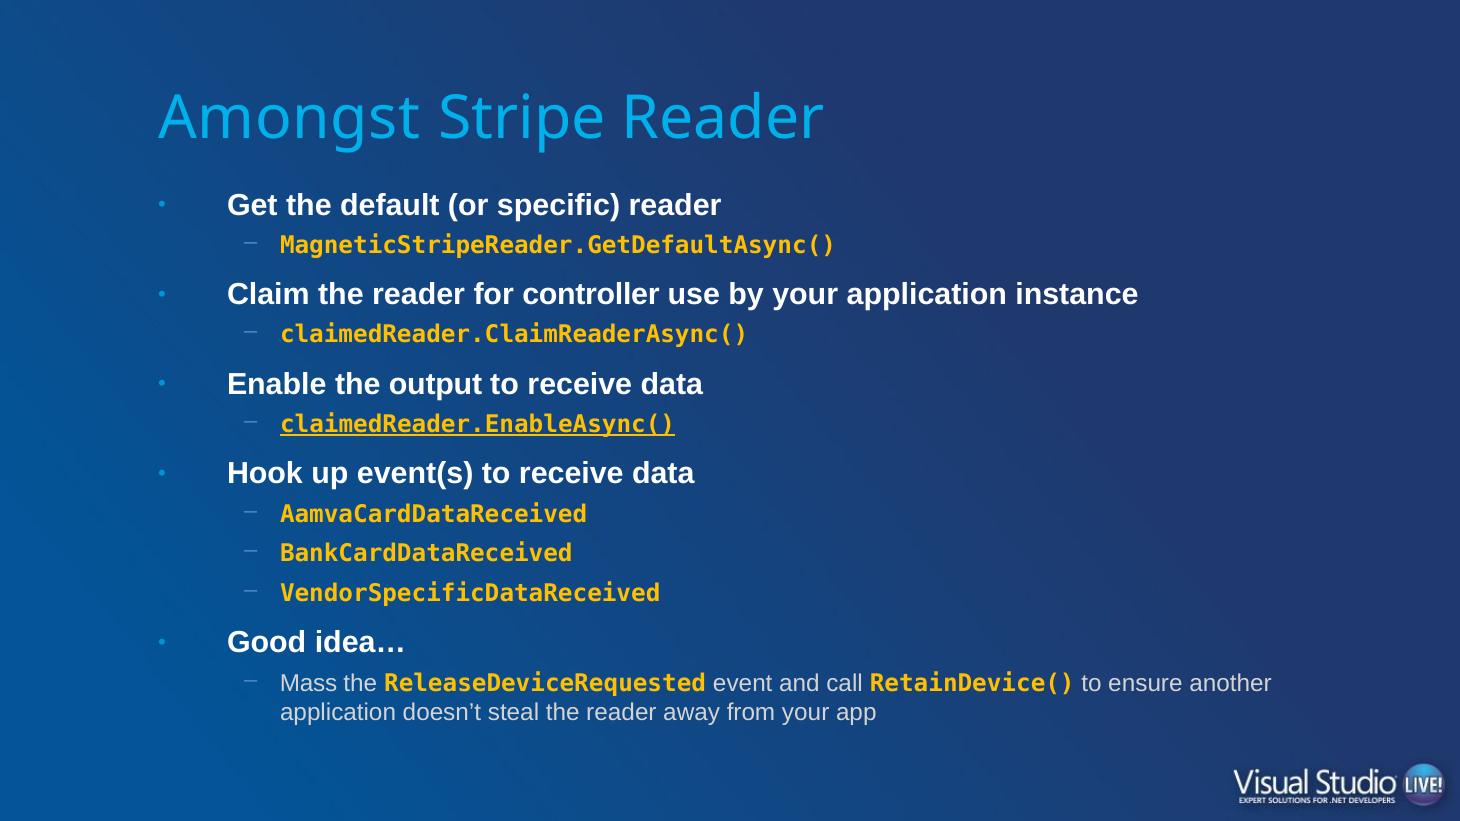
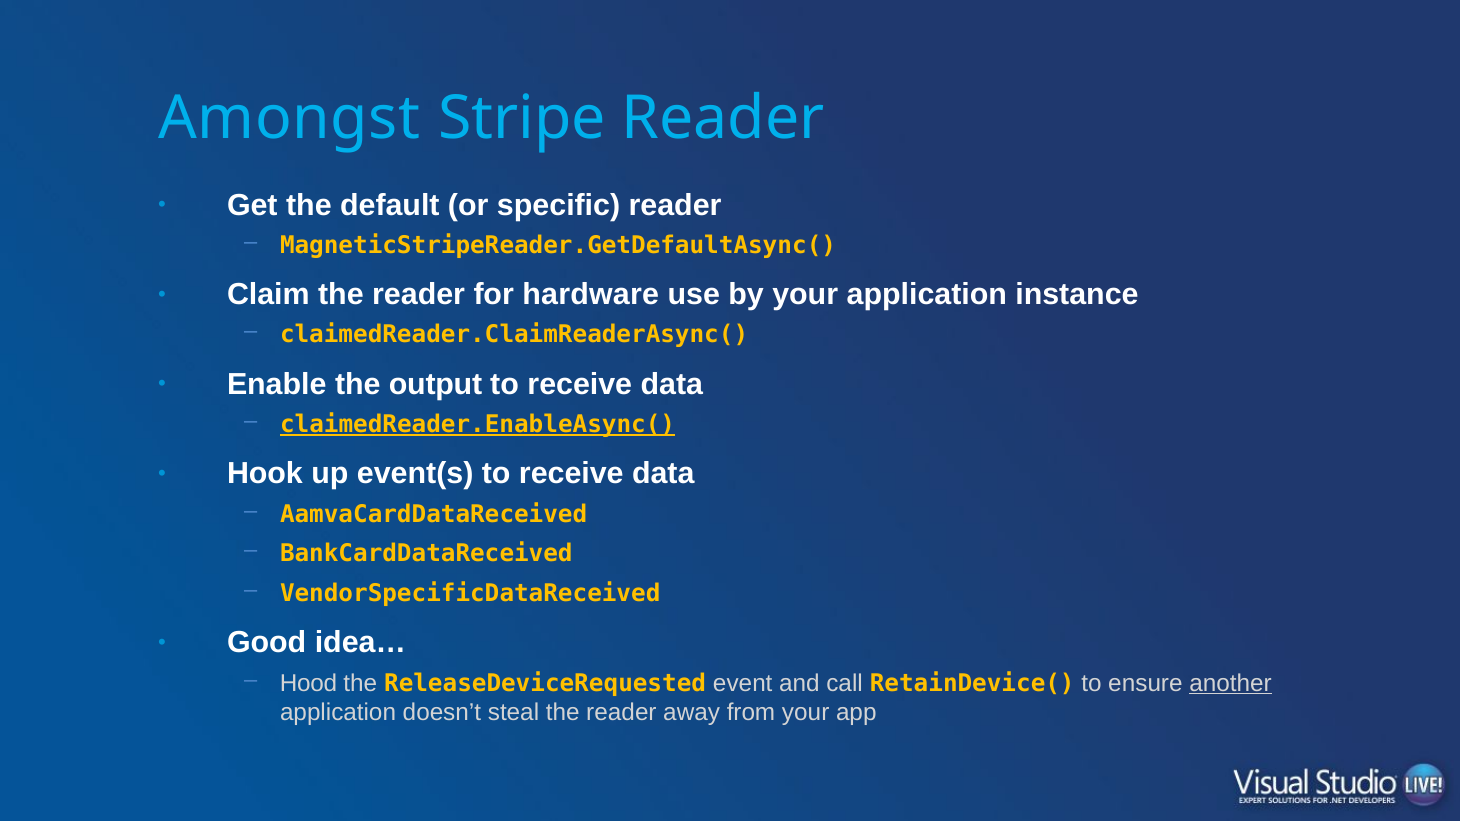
controller: controller -> hardware
Mass: Mass -> Hood
another underline: none -> present
